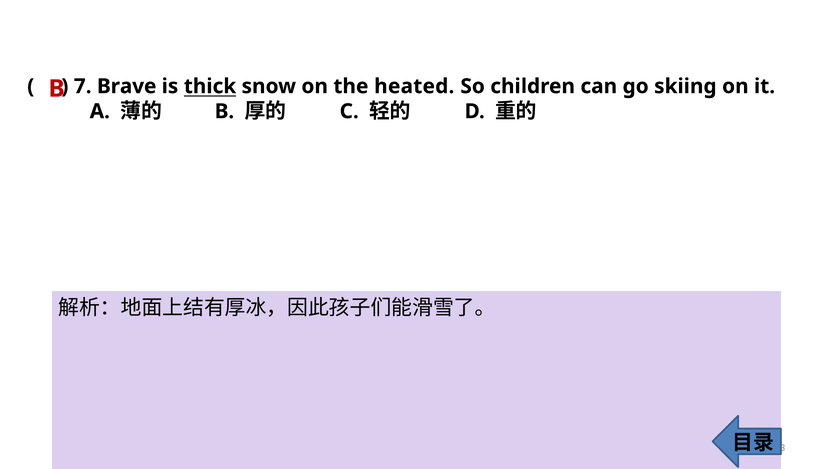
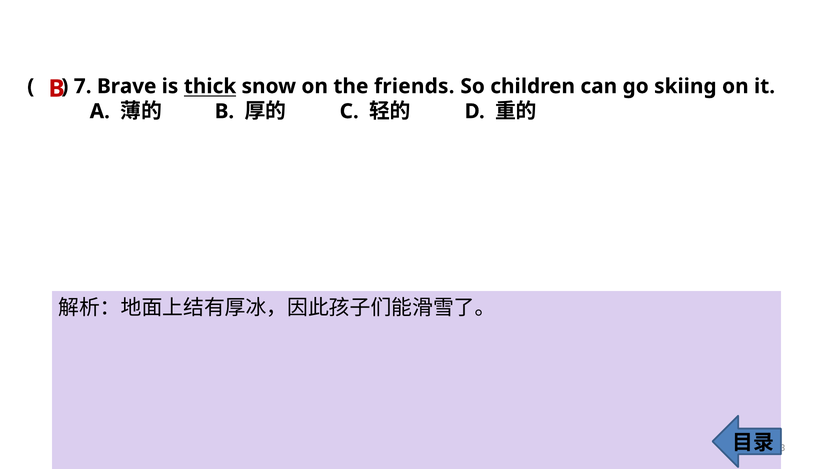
heated: heated -> friends
